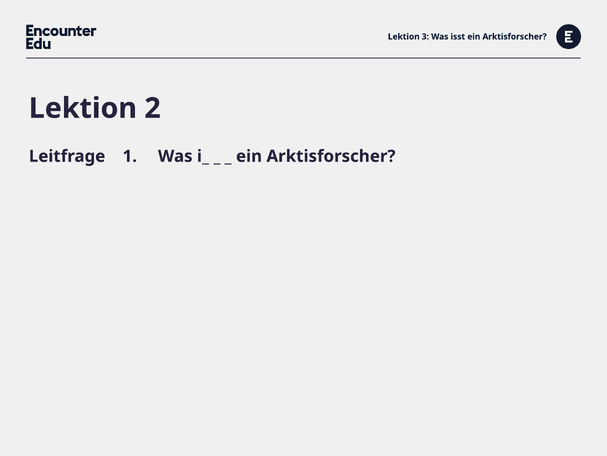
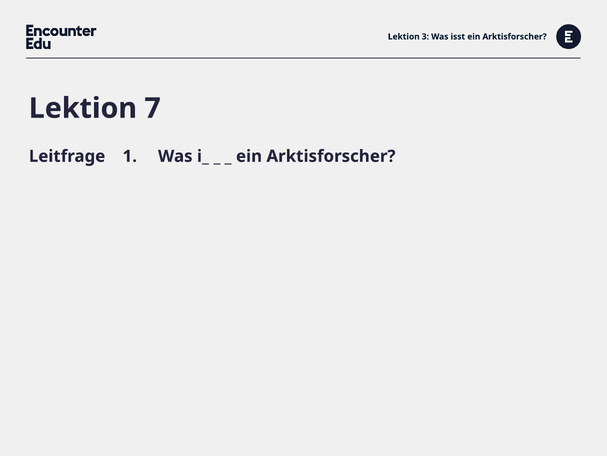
2: 2 -> 7
